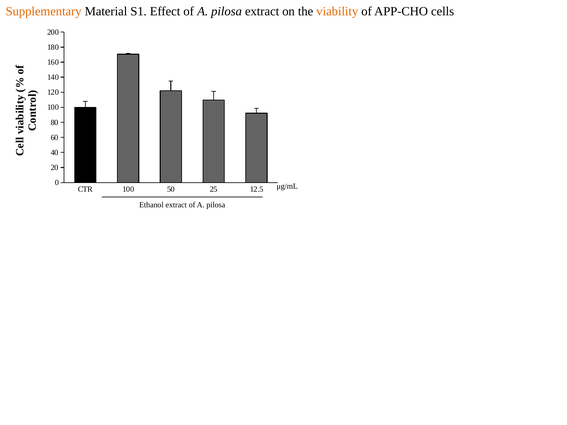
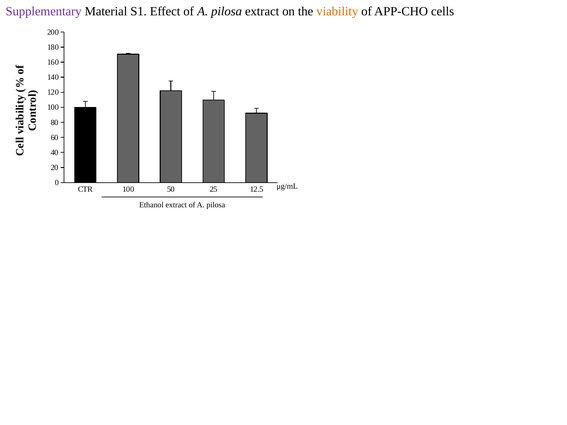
Supplementary colour: orange -> purple
